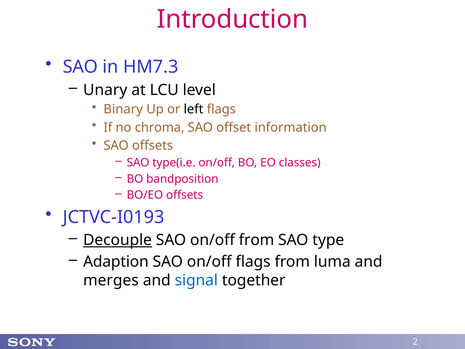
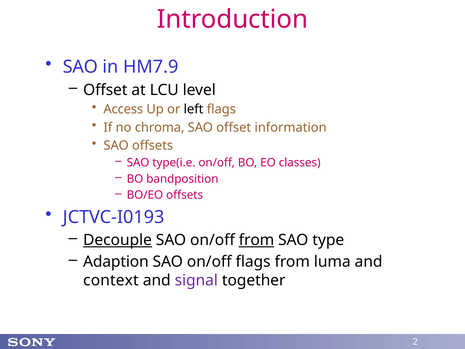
HM7.3: HM7.3 -> HM7.9
Unary at (105, 90): Unary -> Offset
Binary: Binary -> Access
from at (257, 240) underline: none -> present
merges: merges -> context
signal colour: blue -> purple
